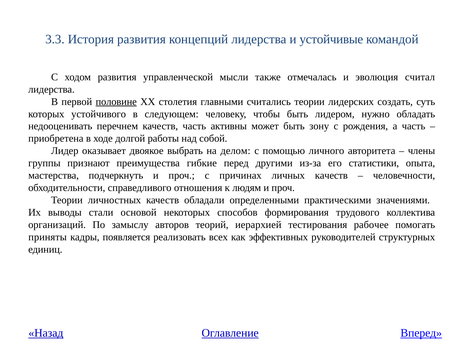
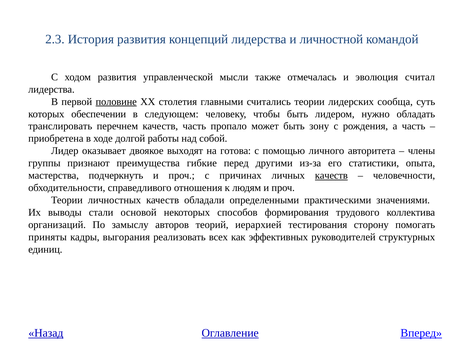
3.3: 3.3 -> 2.3
устойчивые: устойчивые -> личностной
создать: создать -> сообща
устойчивого: устойчивого -> обеспечении
недооценивать: недооценивать -> транслировать
активны: активны -> пропало
выбрать: выбрать -> выходят
делом: делом -> готова
качеств at (331, 176) underline: none -> present
рабочее: рабочее -> сторону
появляется: появляется -> выгорания
